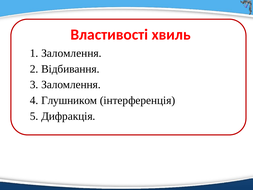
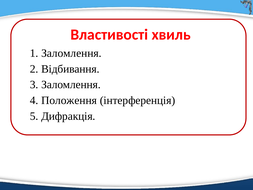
Глушником: Глушником -> Положення
